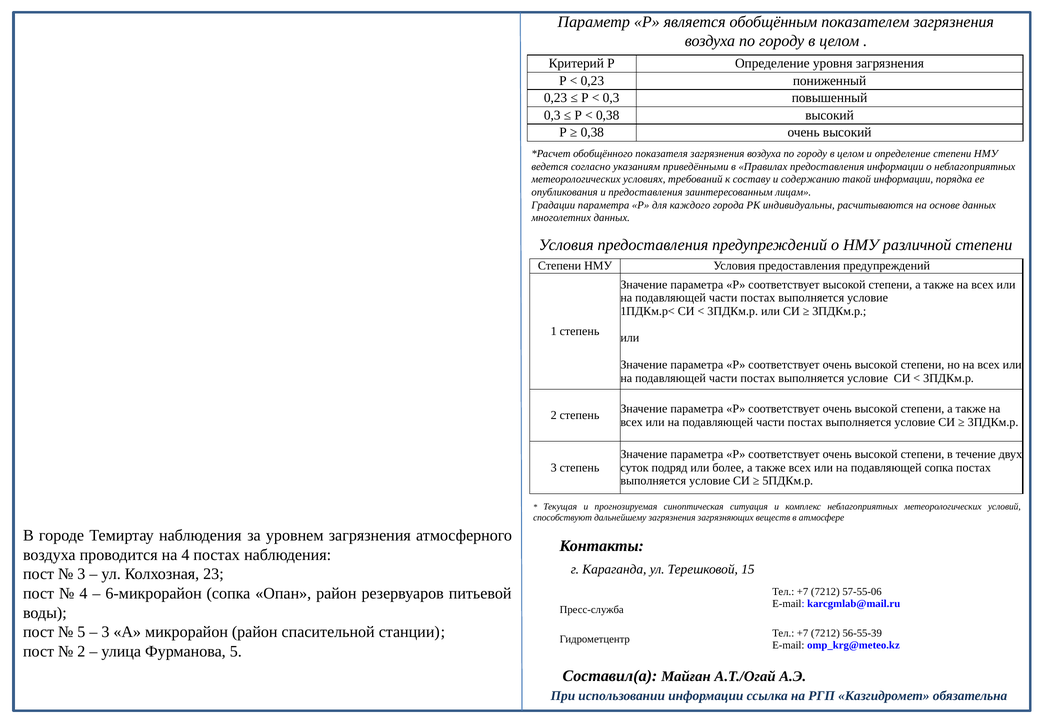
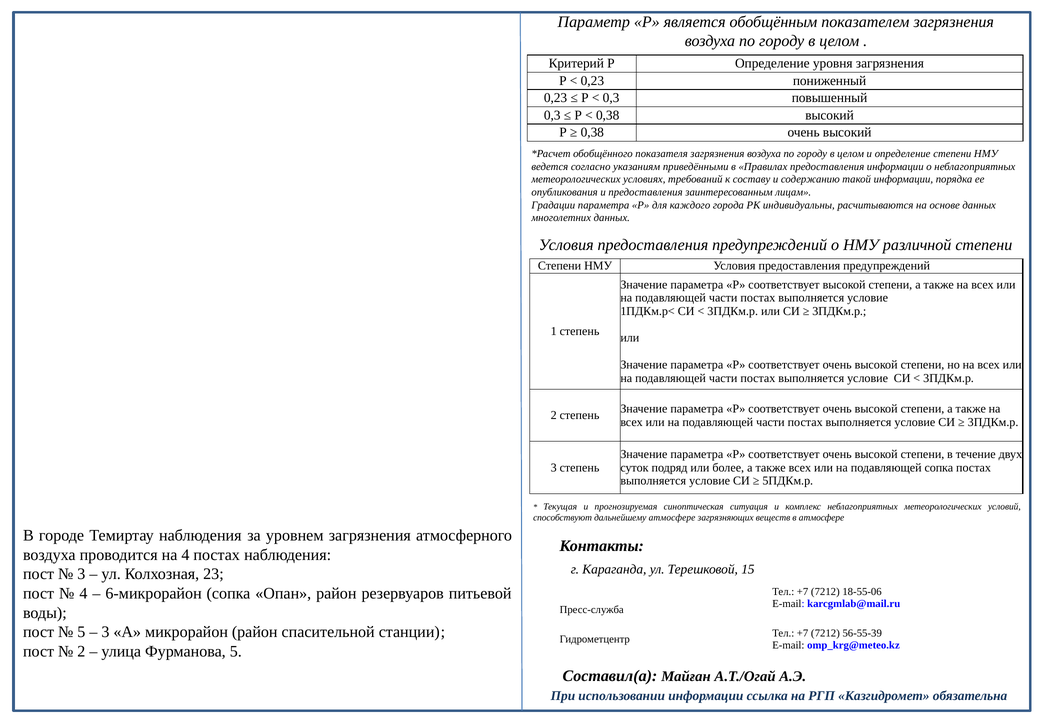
дальнейшему загрязнения: загрязнения -> атмосфере
57-55-06: 57-55-06 -> 18-55-06
